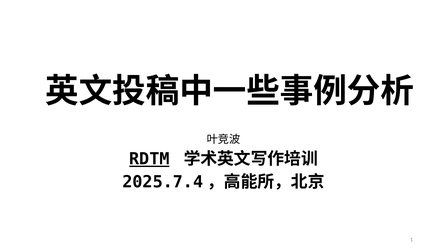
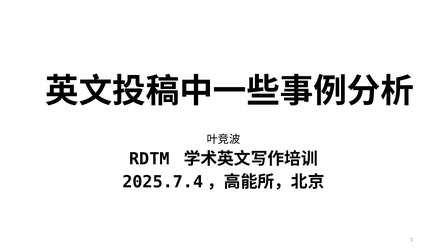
RDTM underline: present -> none
